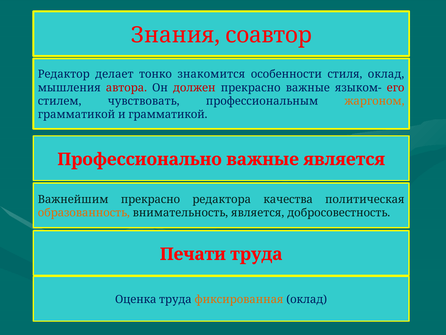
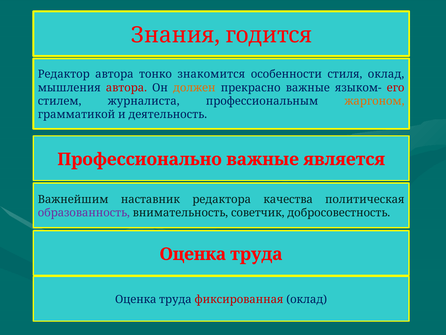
соавтор: соавтор -> годится
Редактор делает: делает -> автора
должен colour: red -> orange
чувствовать: чувствовать -> журналиста
и грамматикой: грамматикой -> деятельность
Важнейшим прекрасно: прекрасно -> наставник
образованность colour: orange -> purple
внимательность является: является -> советчик
Печати at (193, 254): Печати -> Оценка
фиксированная colour: orange -> red
